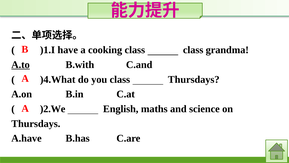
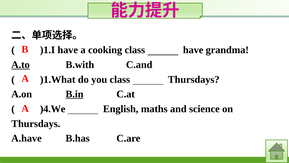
class class: class -> have
)4.What: )4.What -> )1.What
B.in underline: none -> present
)2.We: )2.We -> )4.We
